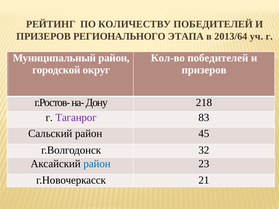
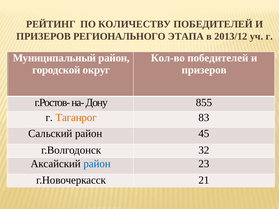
2013/64: 2013/64 -> 2013/12
218: 218 -> 855
Таганрог colour: purple -> orange
